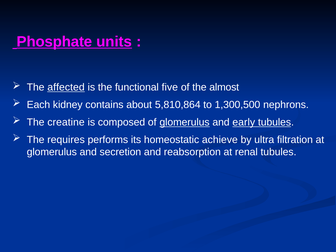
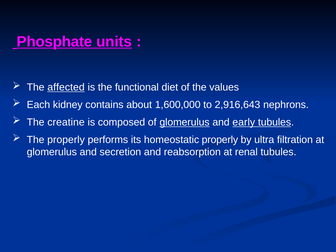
five: five -> diet
almost: almost -> values
5,810,864: 5,810,864 -> 1,600,000
1,300,500: 1,300,500 -> 2,916,643
The requires: requires -> properly
homeostatic achieve: achieve -> properly
